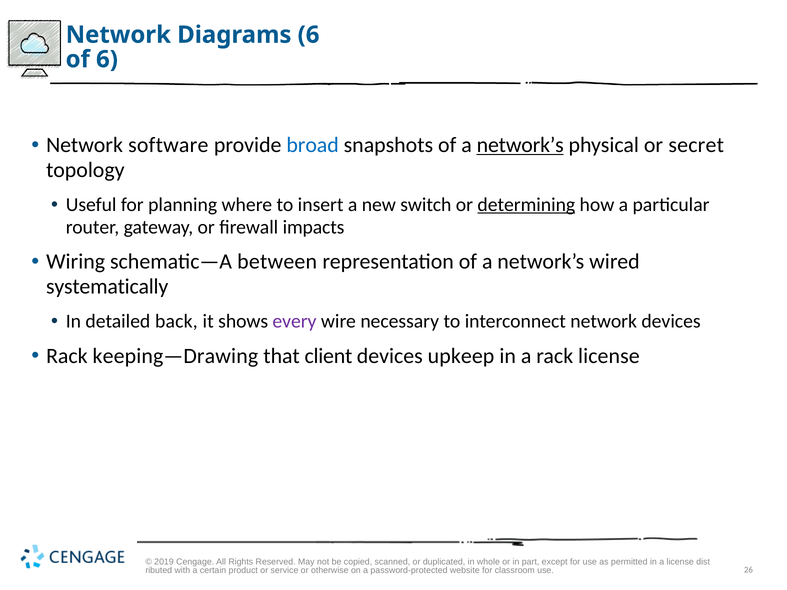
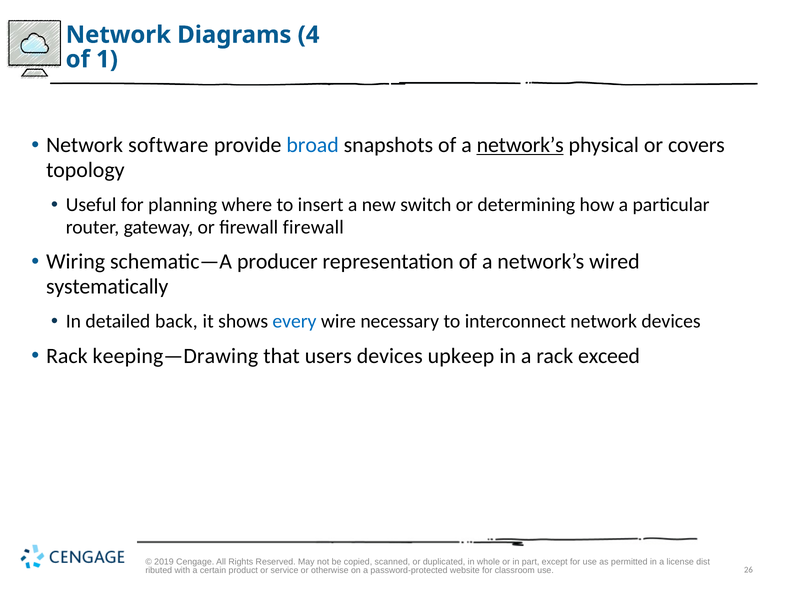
Diagrams 6: 6 -> 4
of 6: 6 -> 1
secret: secret -> covers
determining underline: present -> none
firewall impacts: impacts -> firewall
between: between -> producer
every colour: purple -> blue
client: client -> users
rack license: license -> exceed
